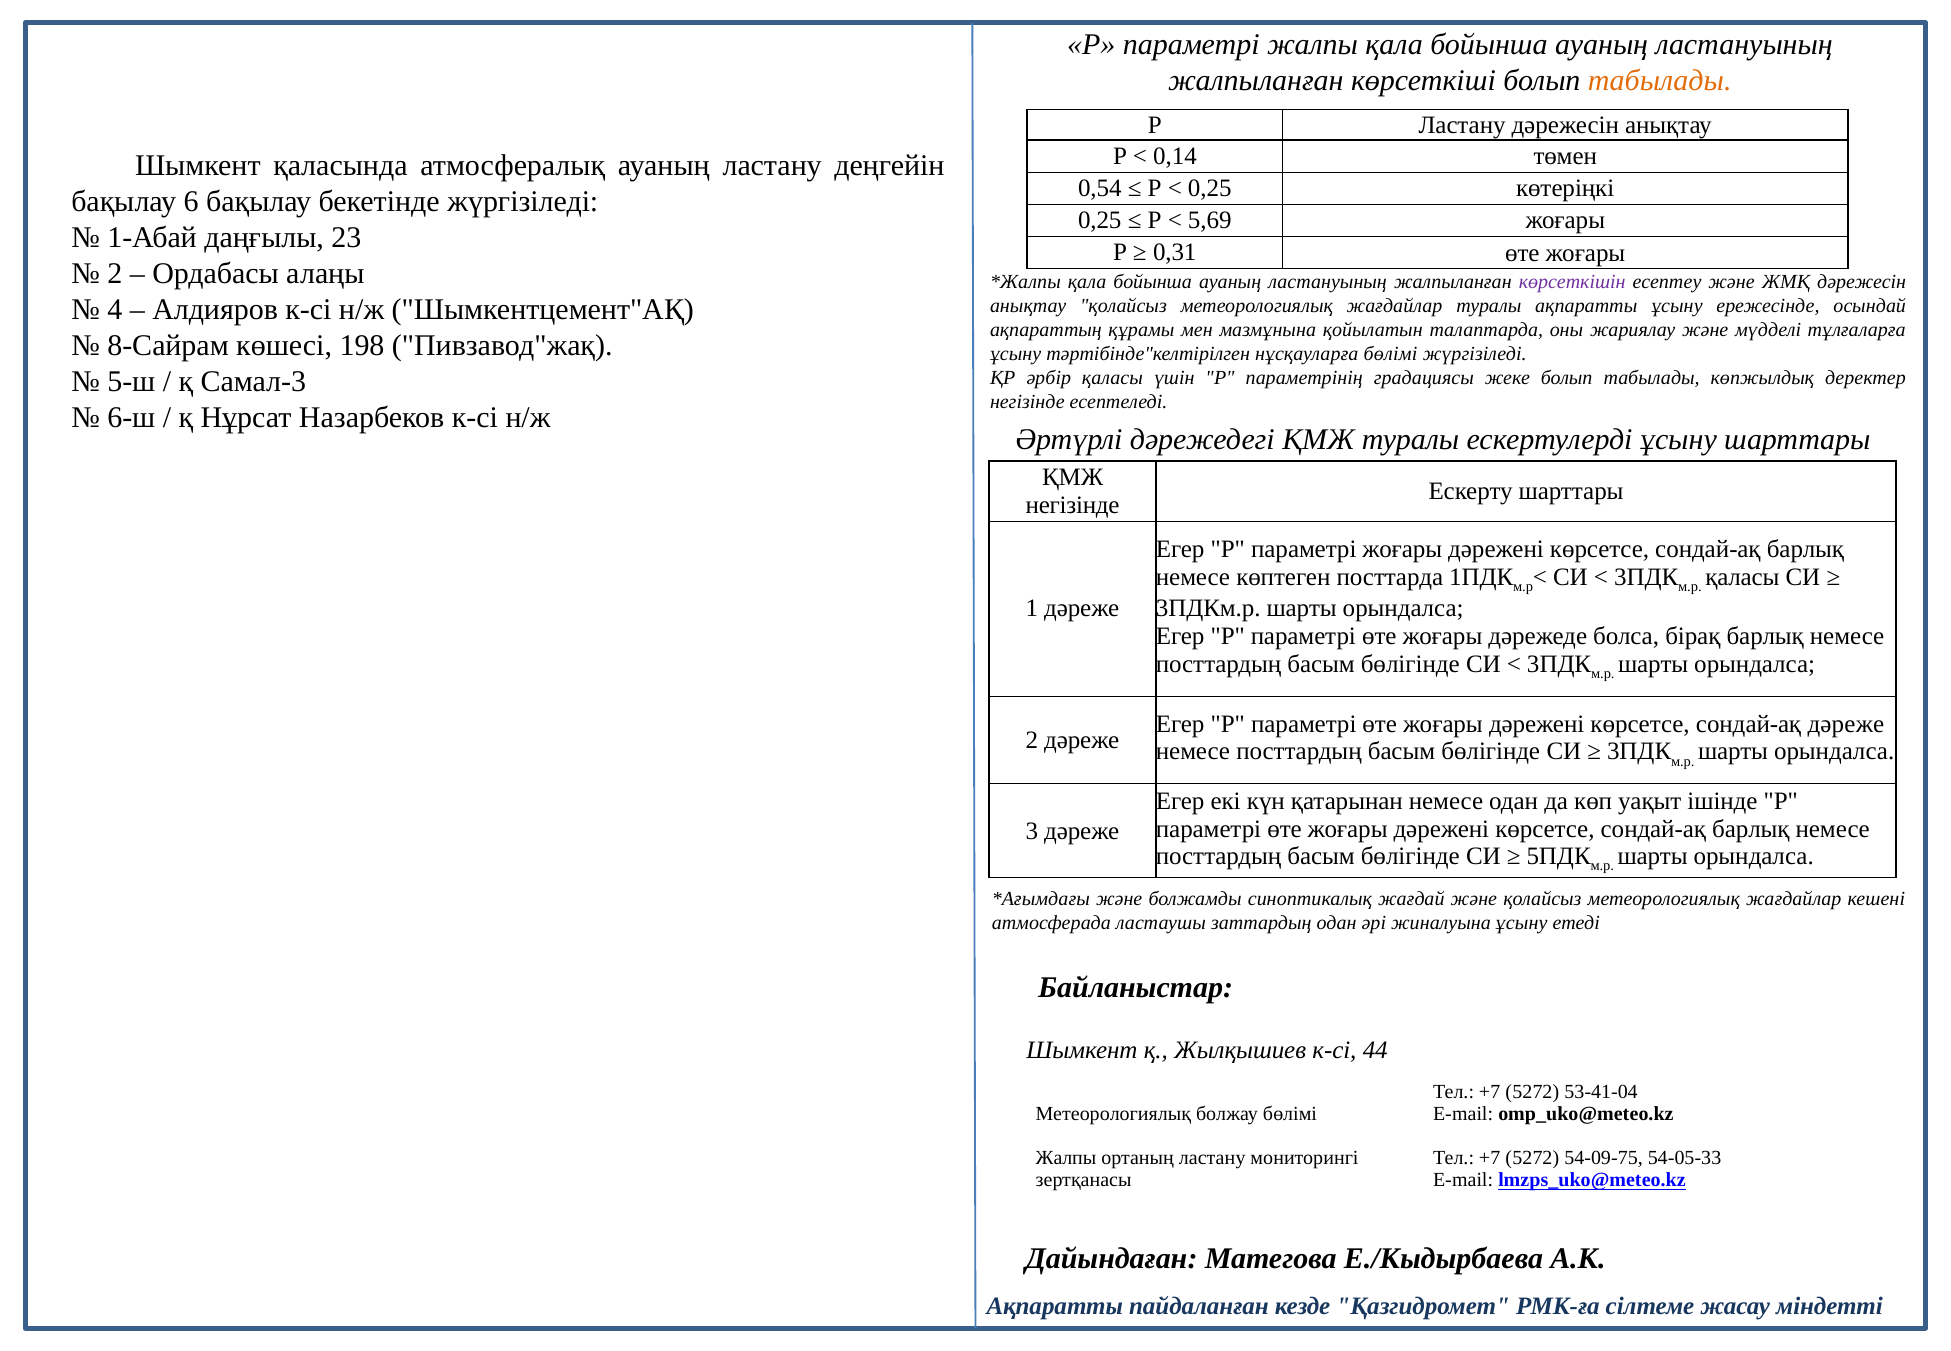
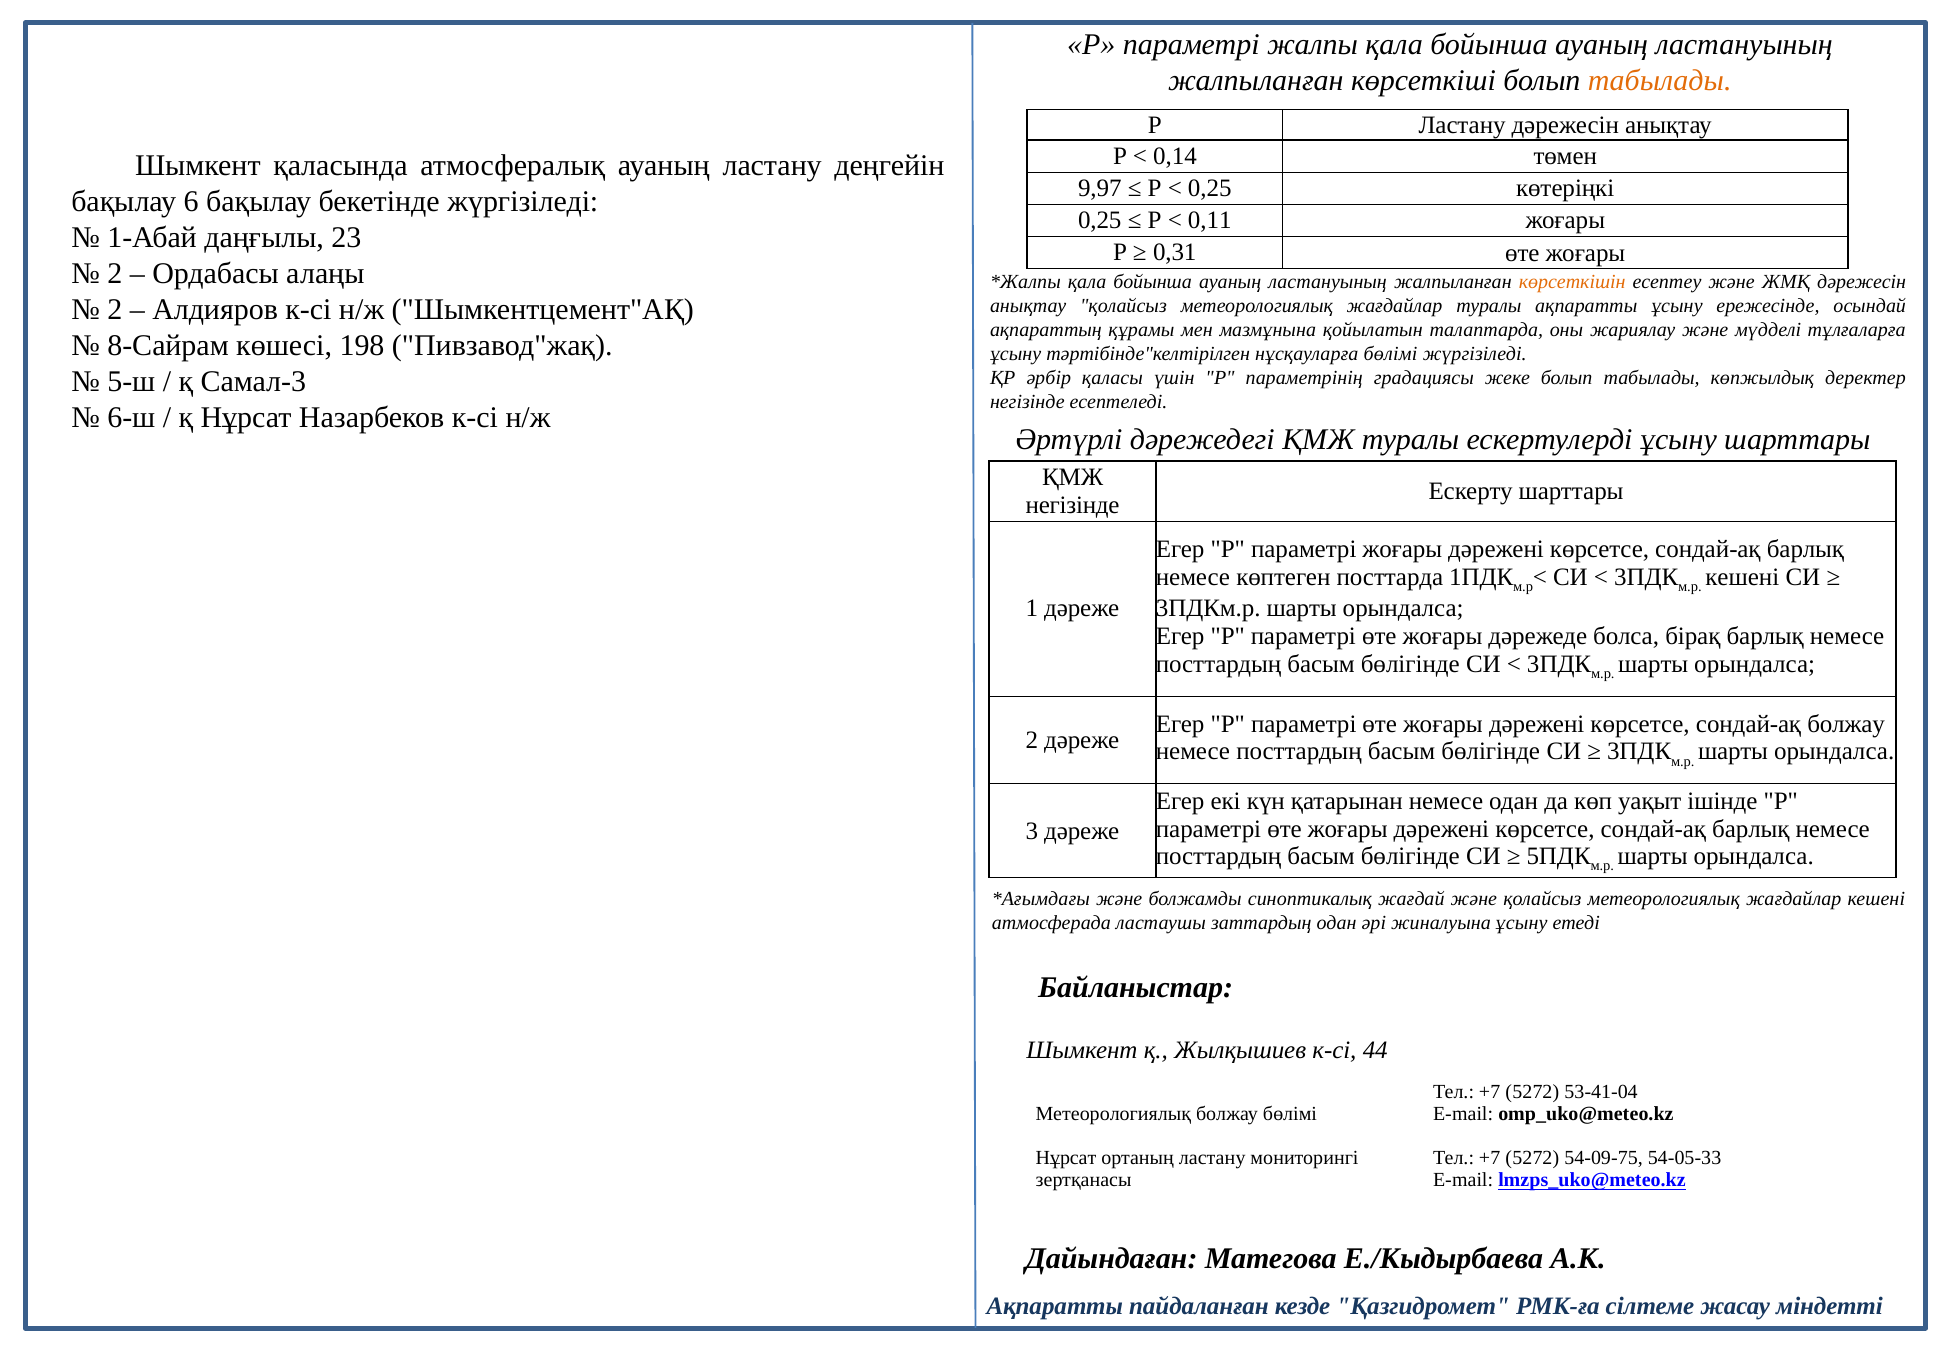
0,54: 0,54 -> 9,97
5,69: 5,69 -> 0,11
көрсеткішін colour: purple -> orange
4 at (115, 309): 4 -> 2
қаласы at (1742, 577): қаласы -> кешені
сондай-ақ дәреже: дәреже -> болжау
Жалпы at (1066, 1158): Жалпы -> Нұрсат
